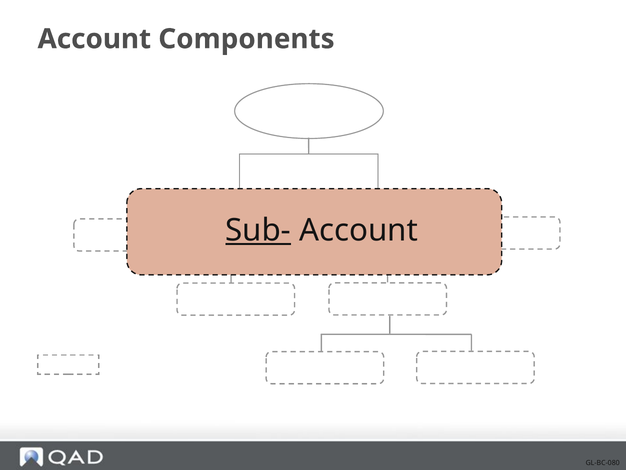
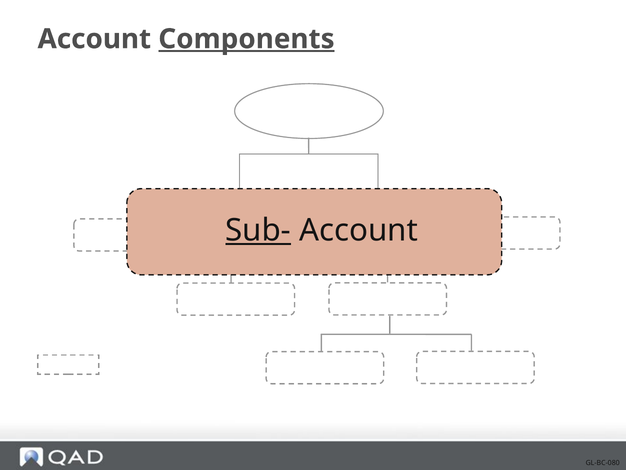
Components underline: none -> present
